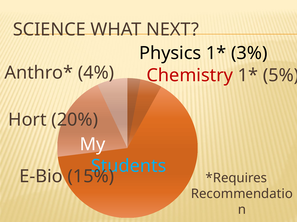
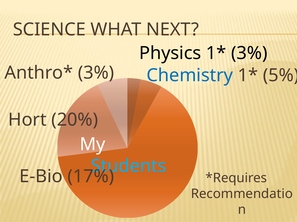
4% at (96, 73): 4% -> 3%
Chemistry colour: red -> blue
15%: 15% -> 17%
